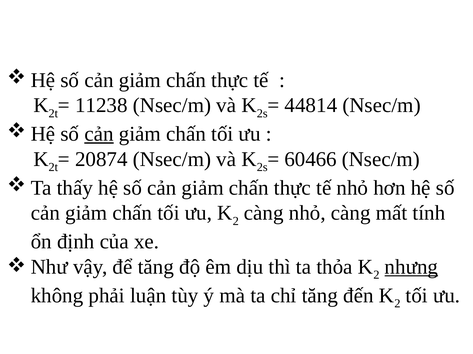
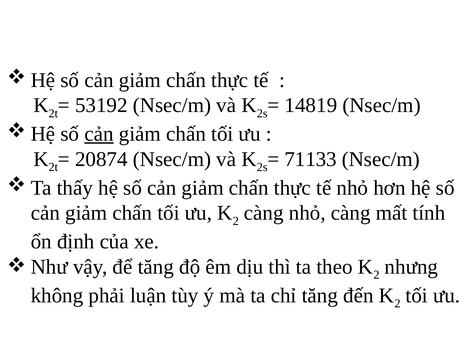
11238: 11238 -> 53192
44814: 44814 -> 14819
60466: 60466 -> 71133
thỏa: thỏa -> theo
nhưng underline: present -> none
